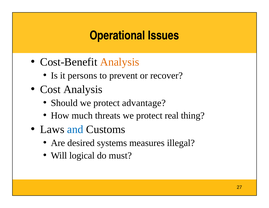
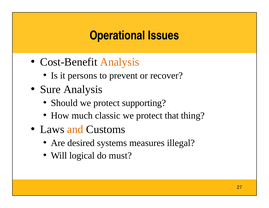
Cost: Cost -> Sure
advantage: advantage -> supporting
threats: threats -> classic
real: real -> that
and colour: blue -> orange
